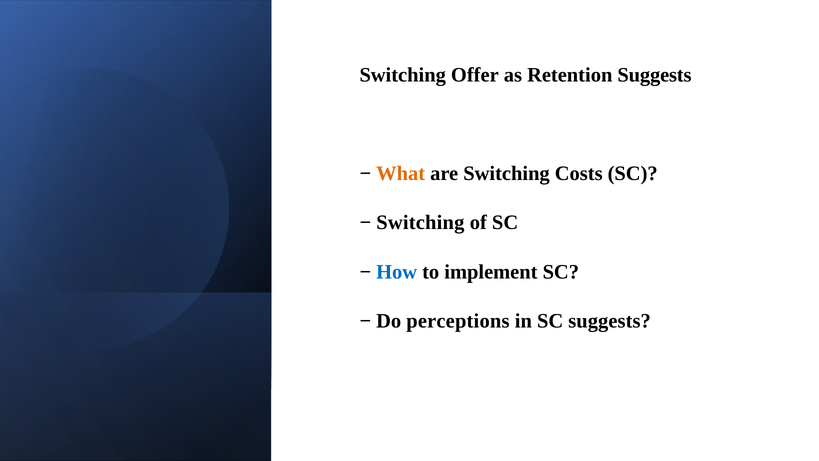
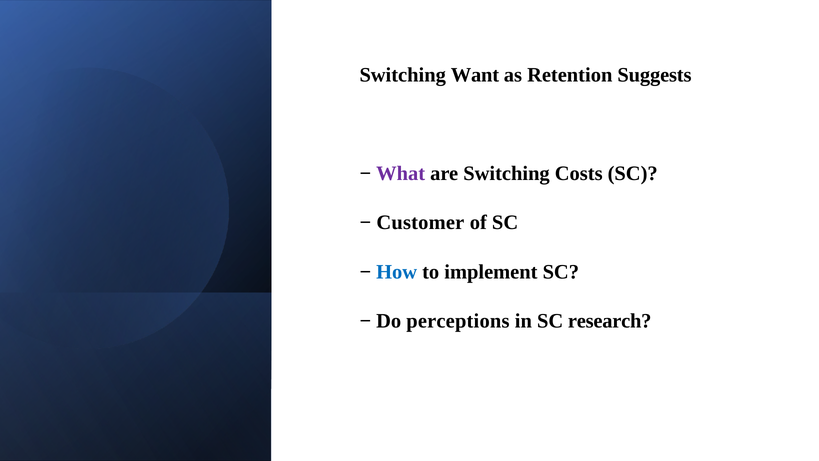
Offer: Offer -> Want
What colour: orange -> purple
Switching at (420, 223): Switching -> Customer
SC suggests: suggests -> research
